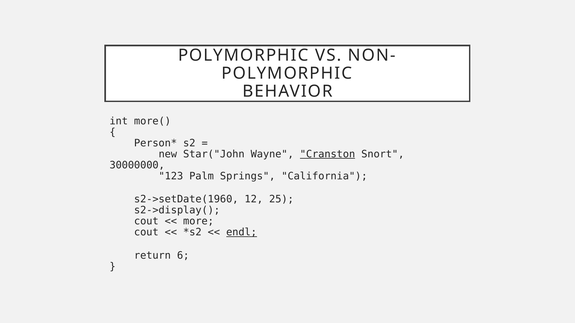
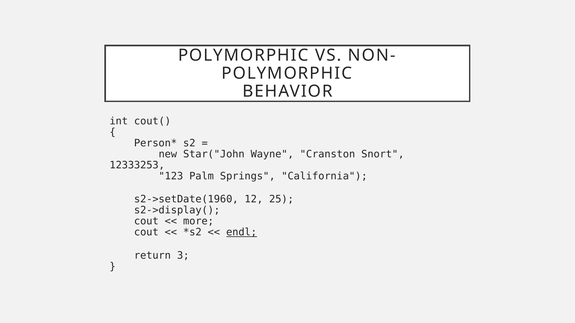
more(: more( -> cout(
Cranston underline: present -> none
30000000: 30000000 -> 12333253
6: 6 -> 3
